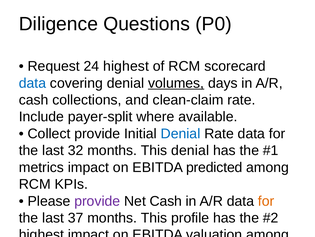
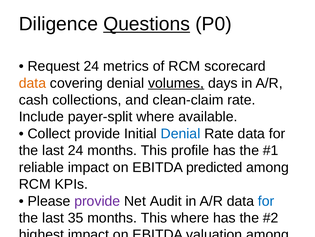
Questions underline: none -> present
24 highest: highest -> metrics
data at (32, 83) colour: blue -> orange
last 32: 32 -> 24
This denial: denial -> profile
metrics: metrics -> reliable
Net Cash: Cash -> Audit
for at (266, 200) colour: orange -> blue
37: 37 -> 35
This profile: profile -> where
